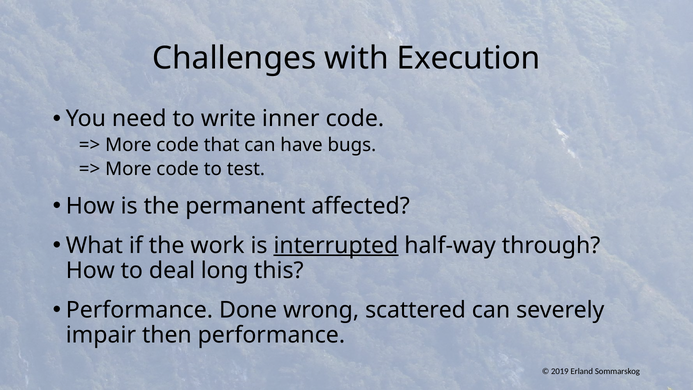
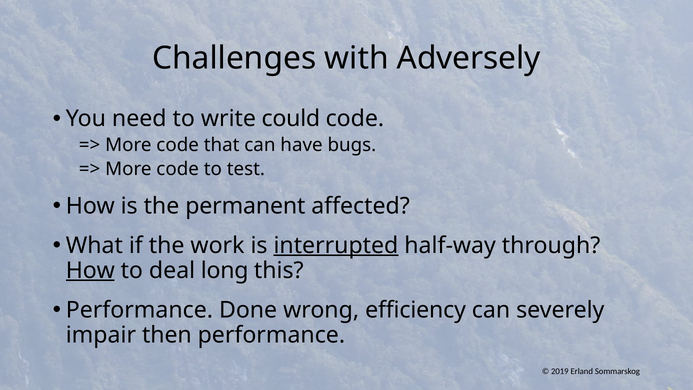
Execution: Execution -> Adversely
inner: inner -> could
How at (90, 270) underline: none -> present
scattered: scattered -> efficiency
